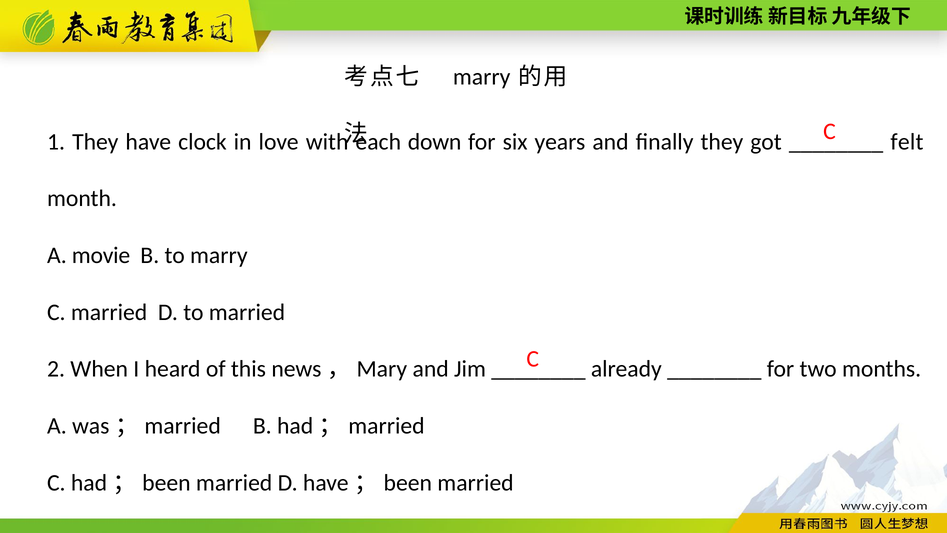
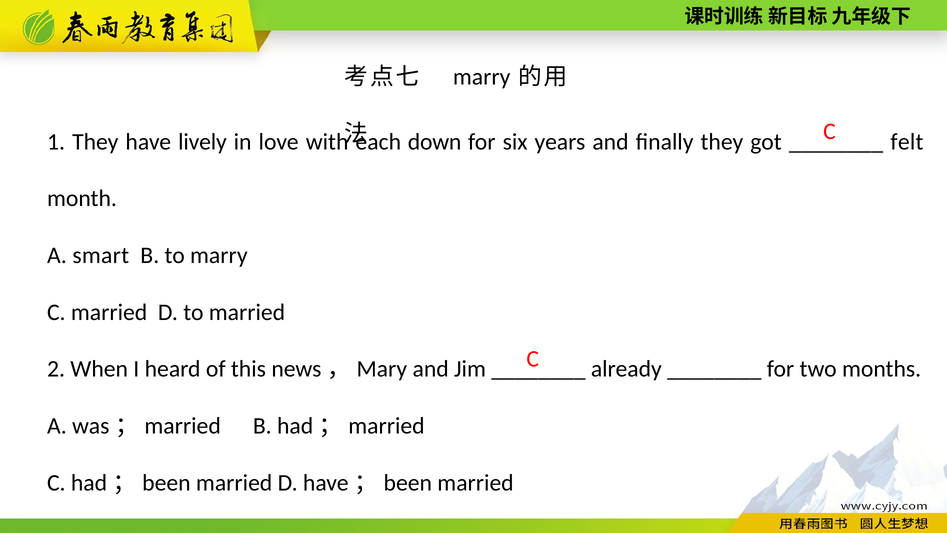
clock: clock -> lively
movie: movie -> smart
